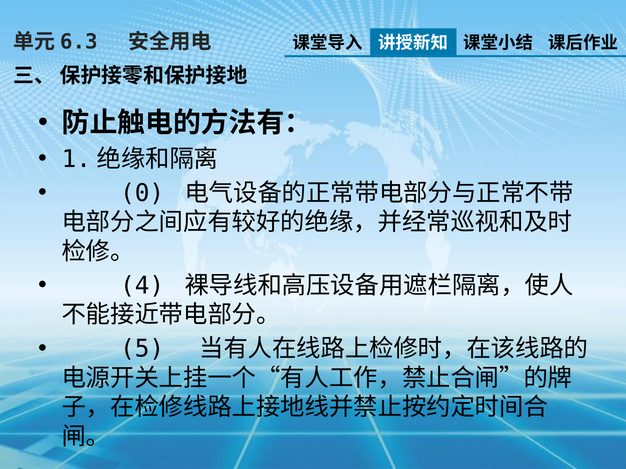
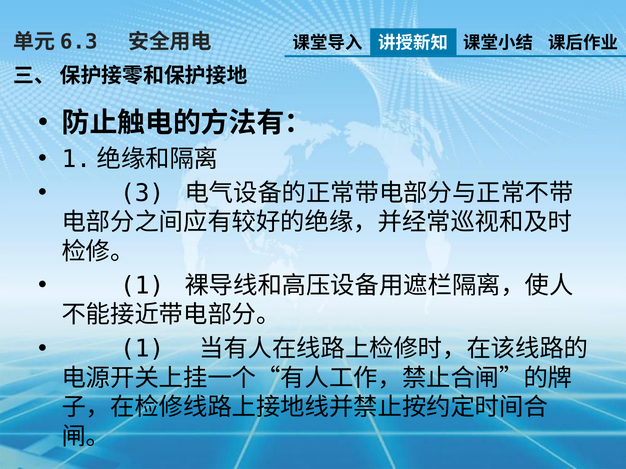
0: 0 -> 3
4 at (142, 286): 4 -> 1
5 at (142, 349): 5 -> 1
